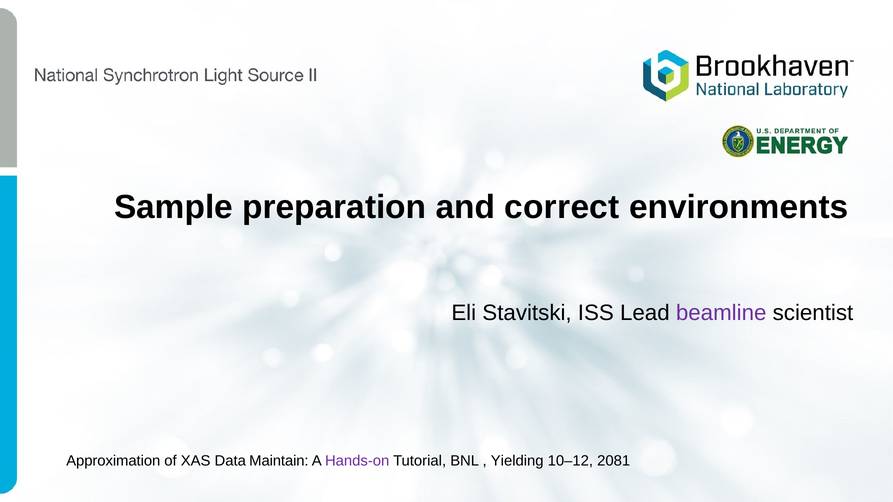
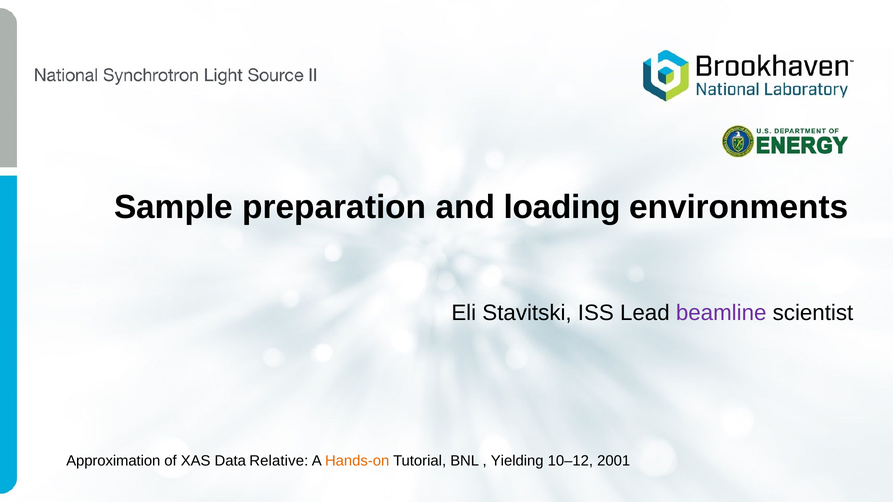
correct: correct -> loading
Maintain: Maintain -> Relative
Hands-on colour: purple -> orange
2081: 2081 -> 2001
